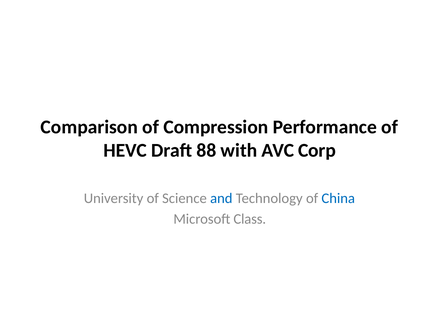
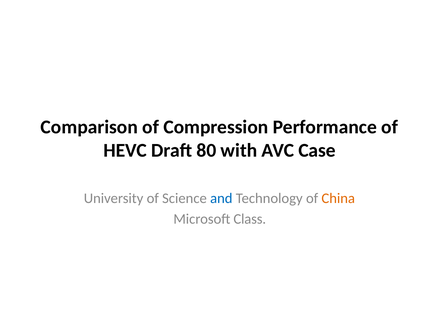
88: 88 -> 80
Corp: Corp -> Case
China colour: blue -> orange
